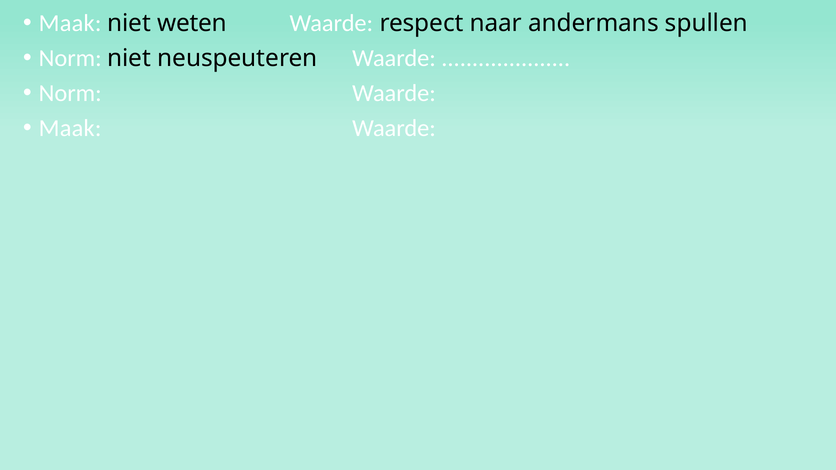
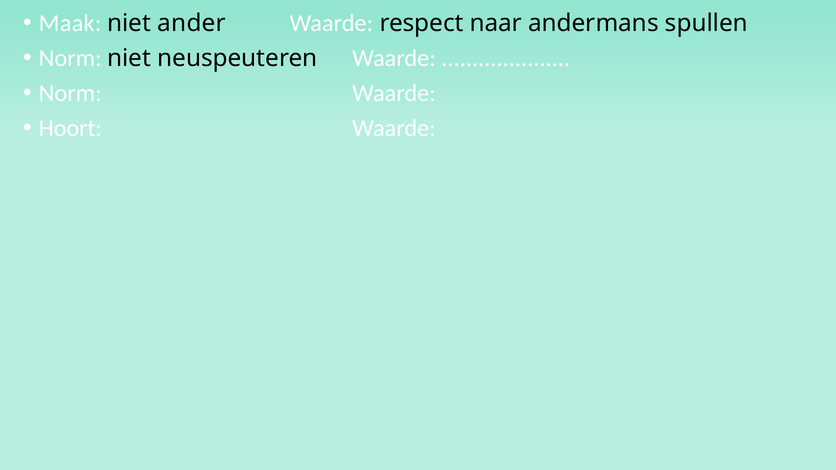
weten: weten -> ander
Maak at (70, 128): Maak -> Hoort
